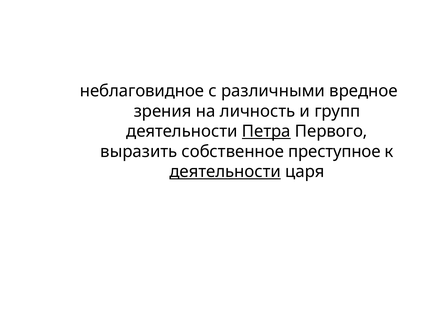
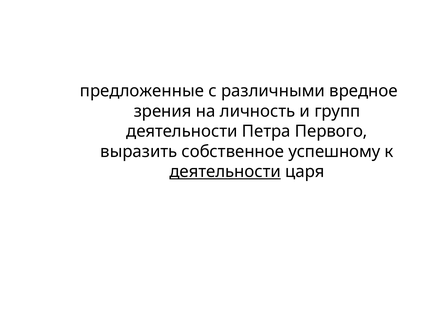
неблаговидное: неблаговидное -> предложенные
Петра underline: present -> none
преступное: преступное -> успешному
